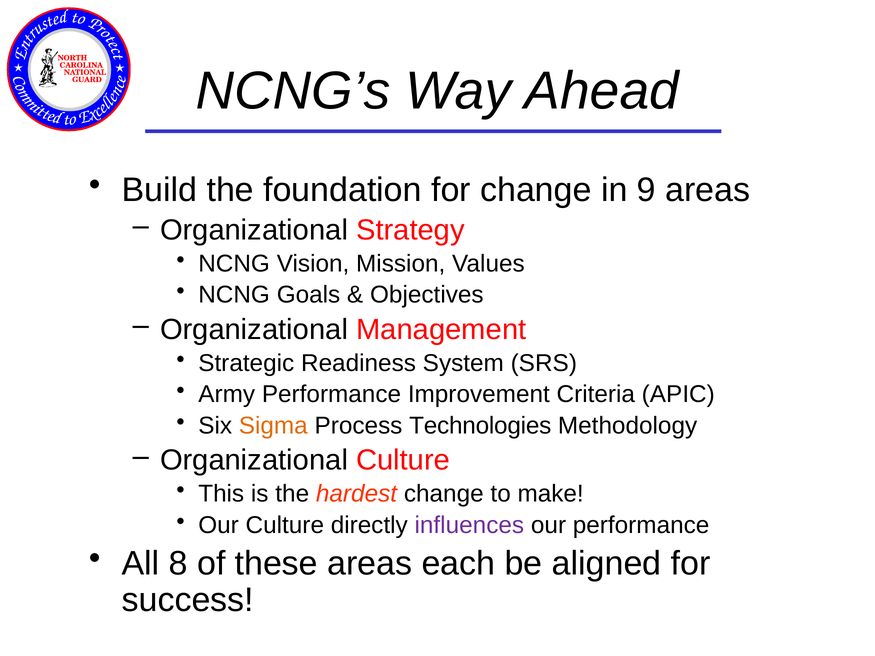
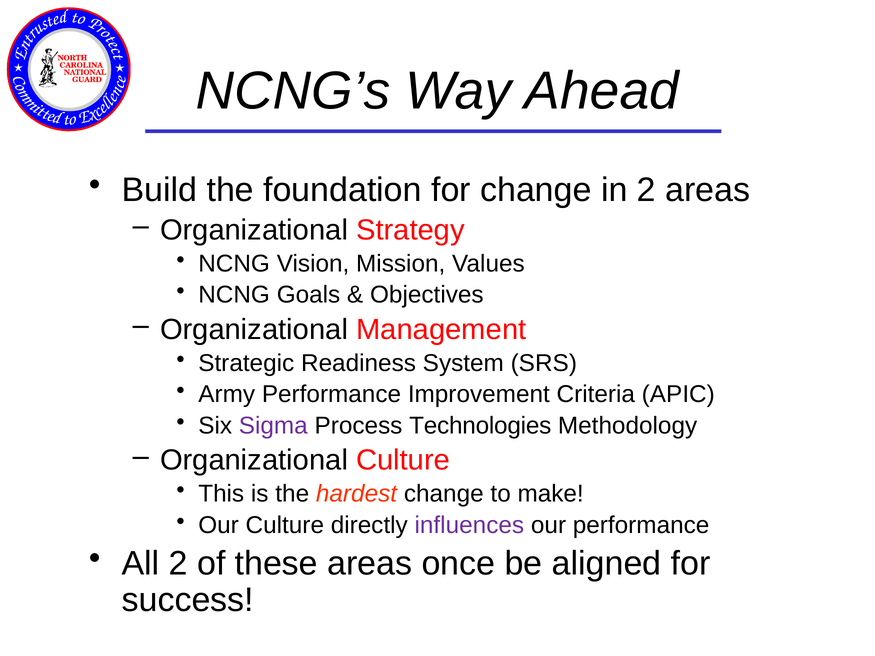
in 9: 9 -> 2
Sigma colour: orange -> purple
All 8: 8 -> 2
each: each -> once
